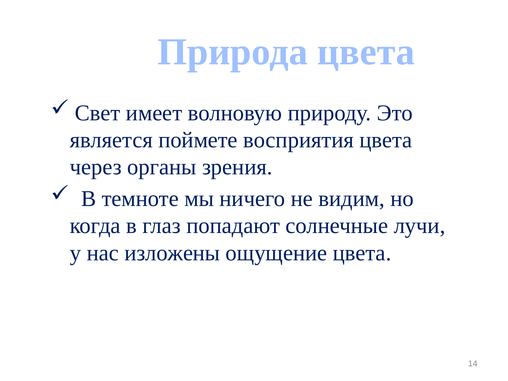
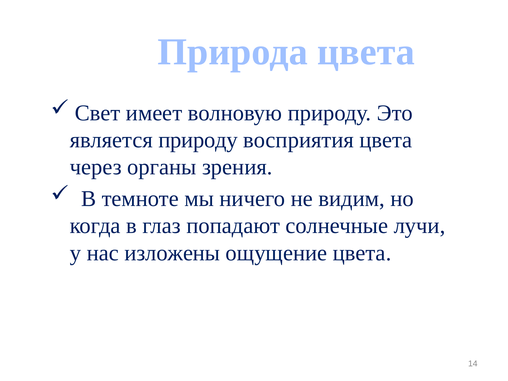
является поймете: поймете -> природу
